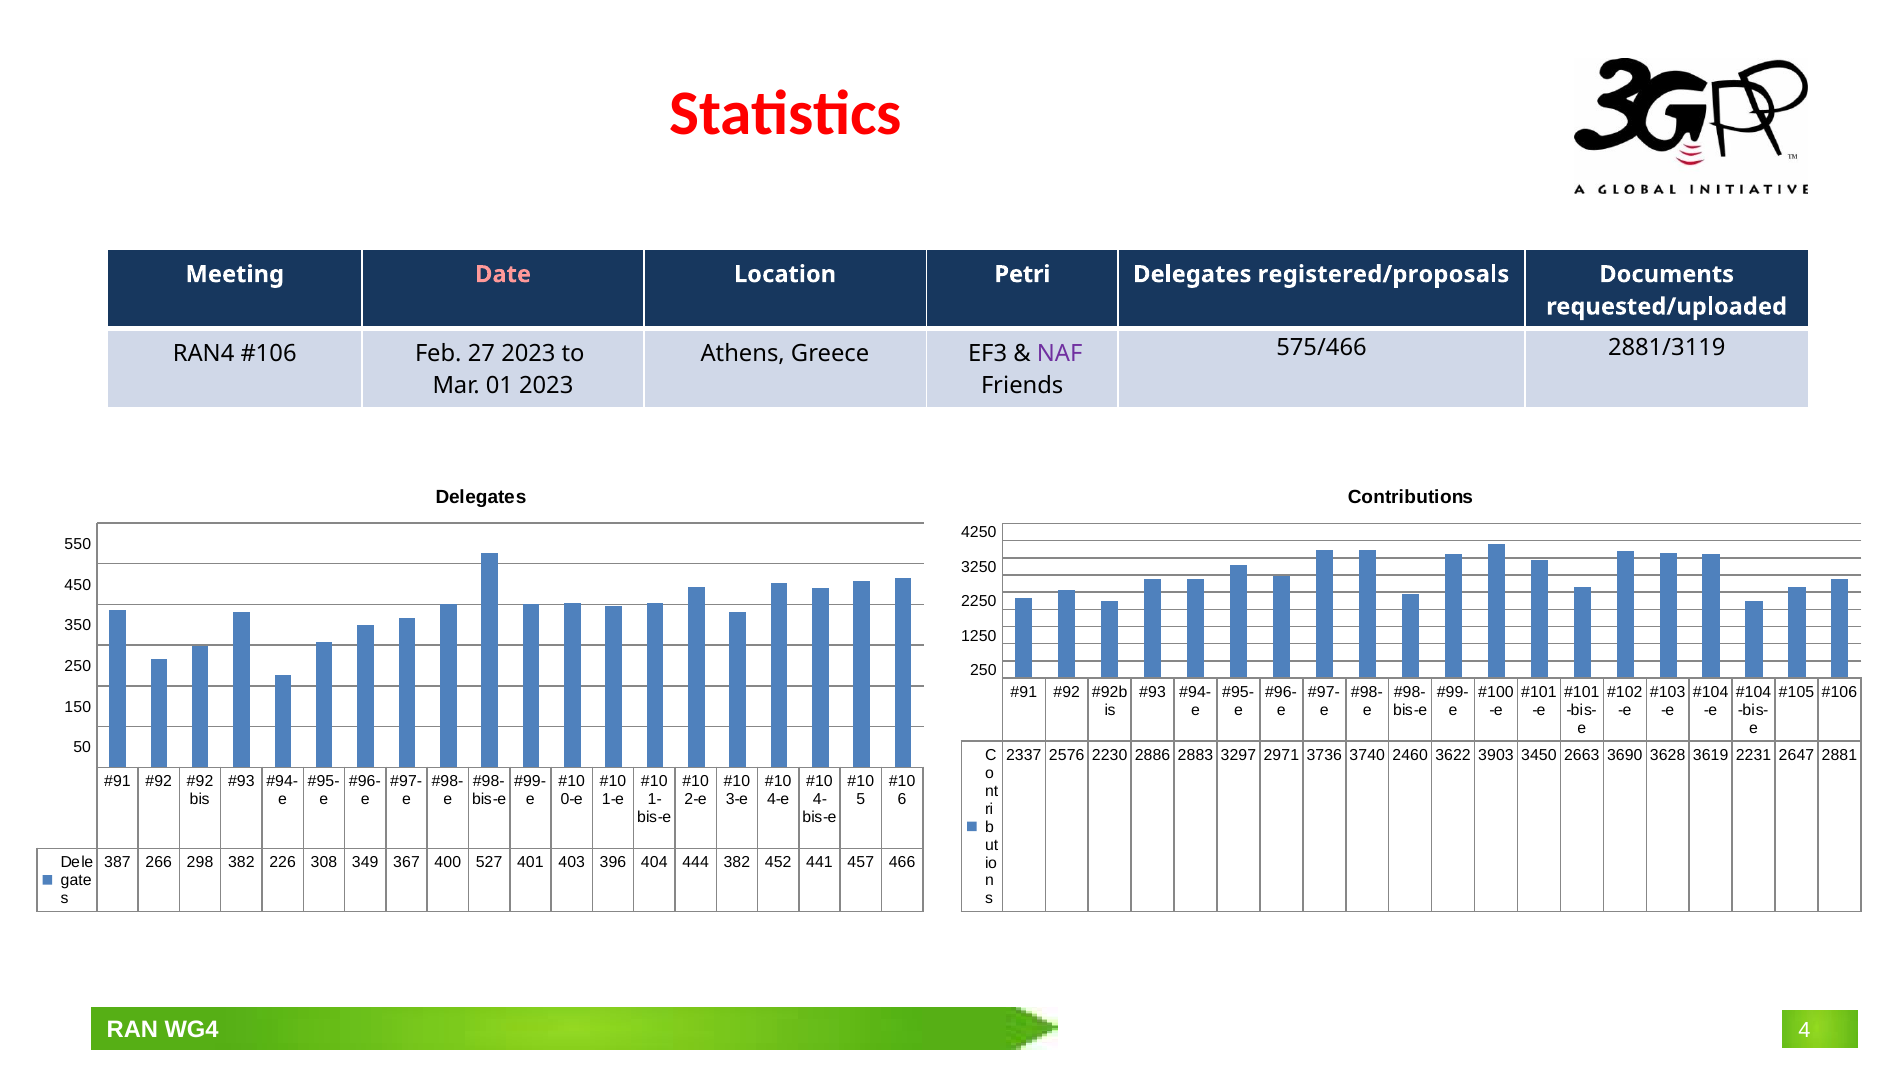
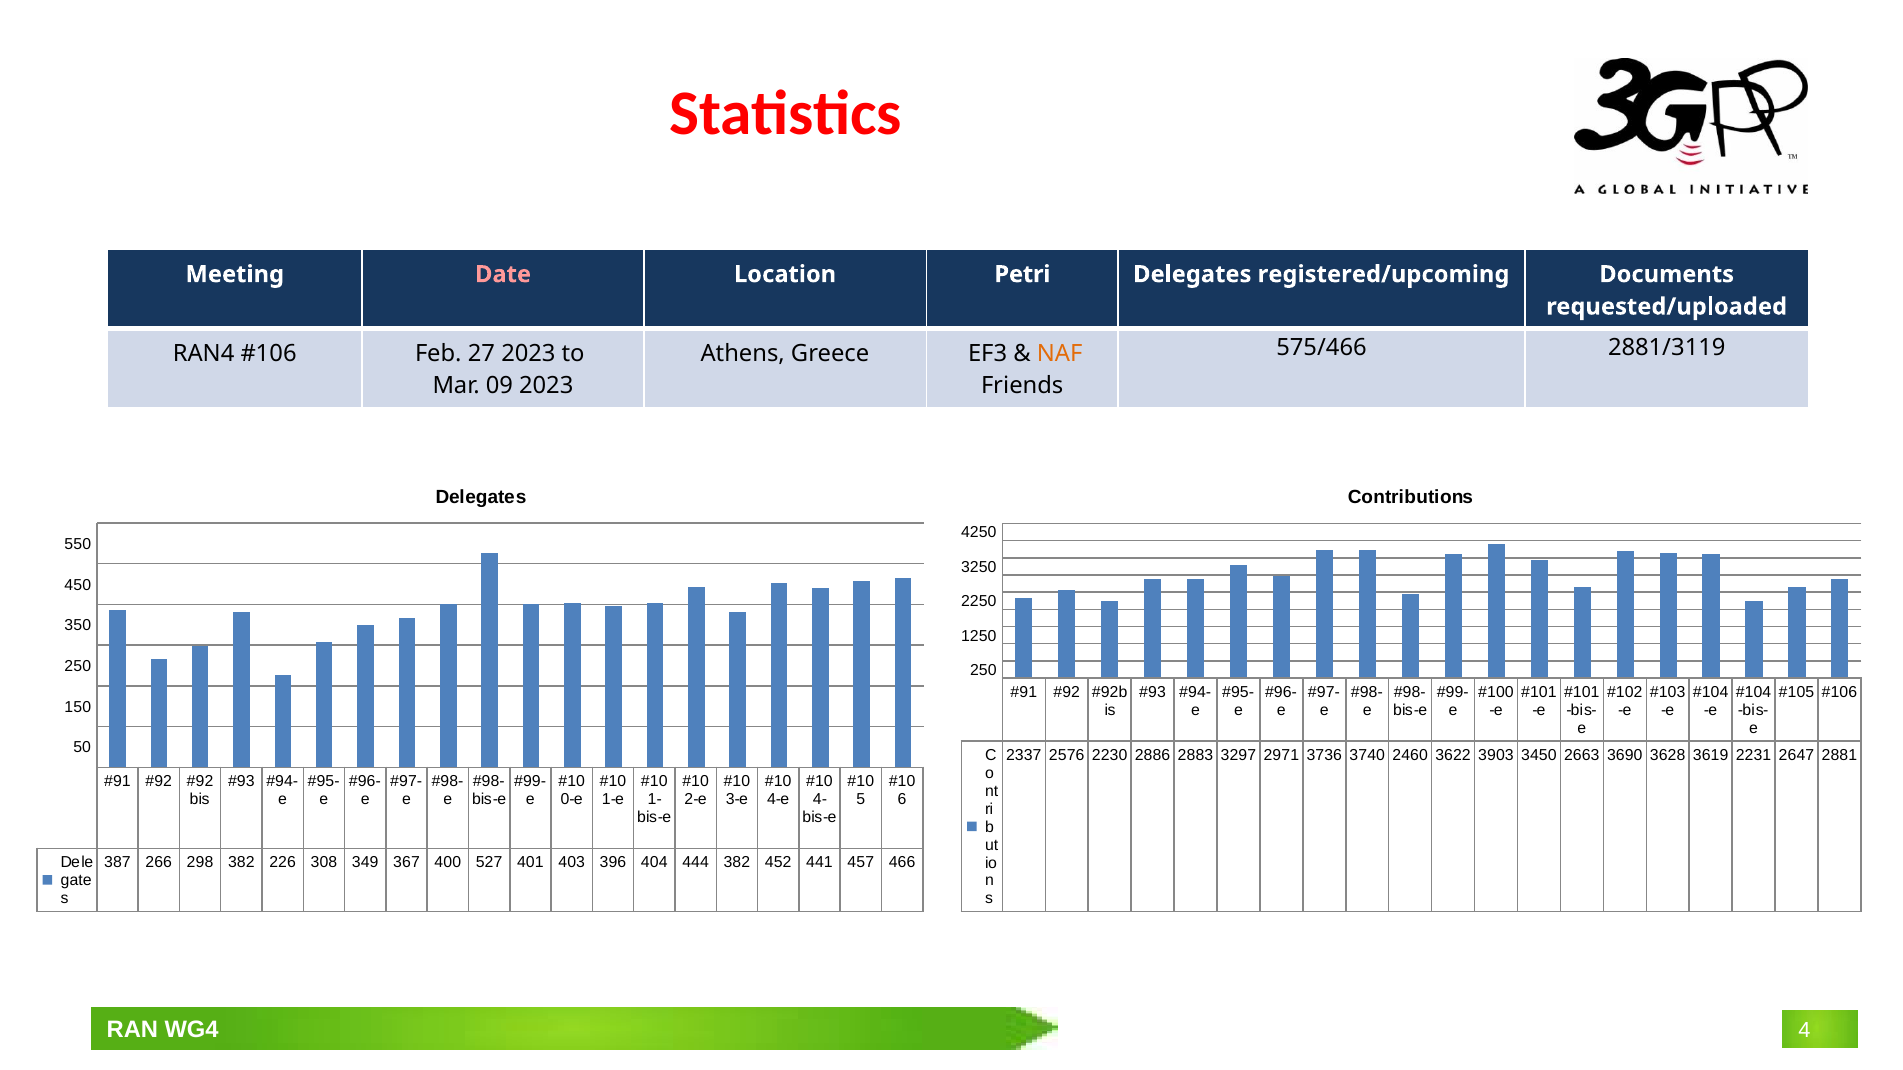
registered/proposals: registered/proposals -> registered/upcoming
NAF colour: purple -> orange
01: 01 -> 09
